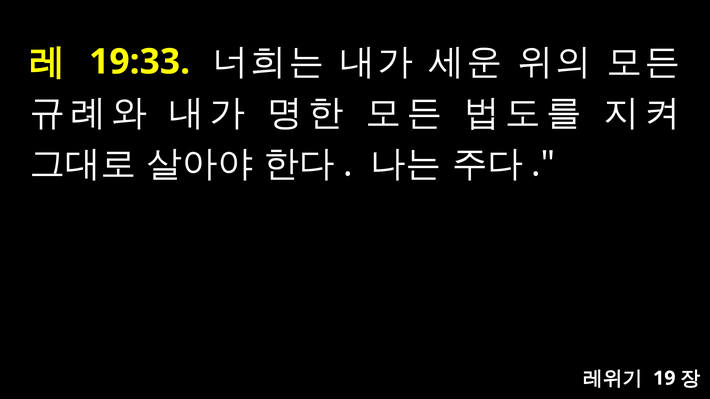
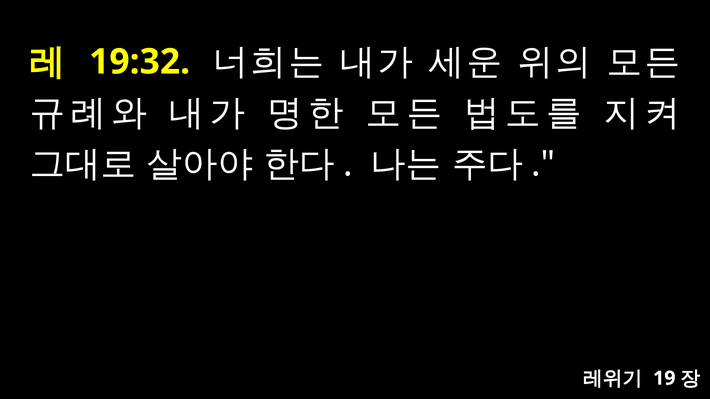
19:33: 19:33 -> 19:32
